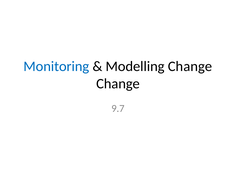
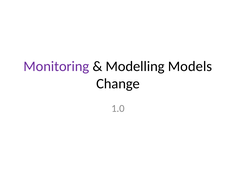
Monitoring colour: blue -> purple
Modelling Change: Change -> Models
9.7: 9.7 -> 1.0
